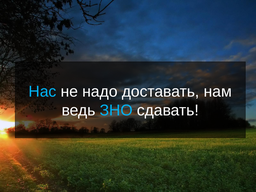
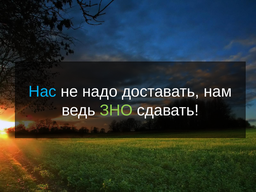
ЗНО colour: light blue -> light green
